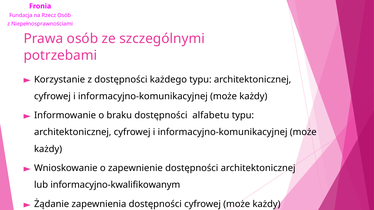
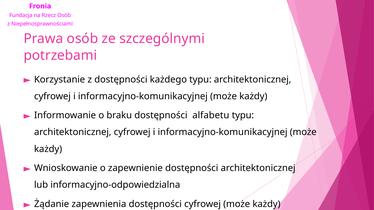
informacyjno-kwalifikowanym: informacyjno-kwalifikowanym -> informacyjno-odpowiedzialna
